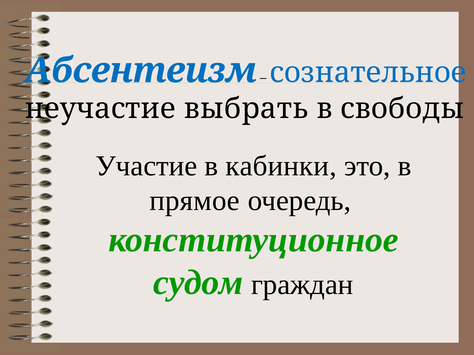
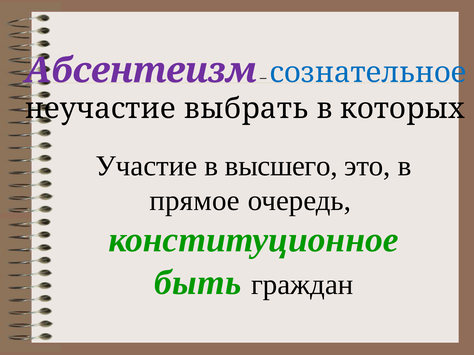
Абсентеизм colour: blue -> purple
свободы: свободы -> которых
кабинки: кабинки -> высшего
судом: судом -> быть
